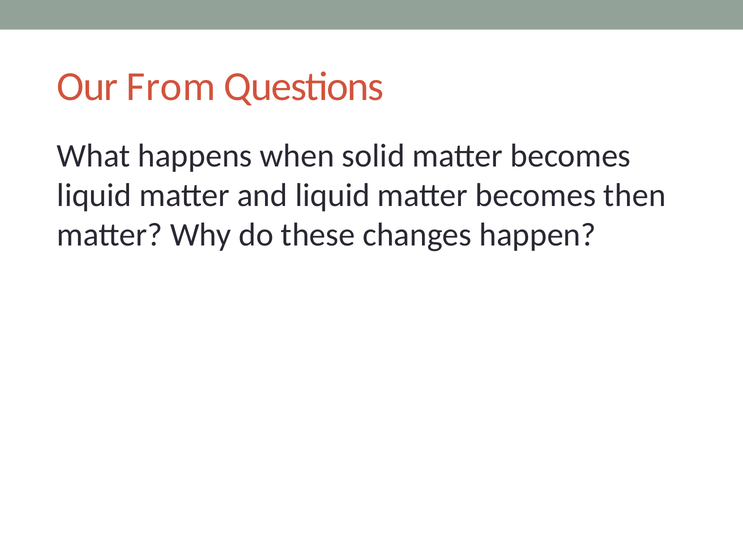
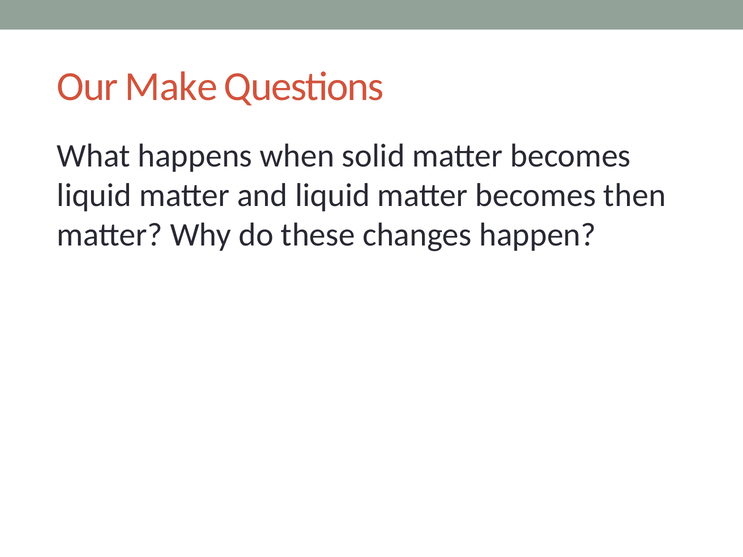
From: From -> Make
